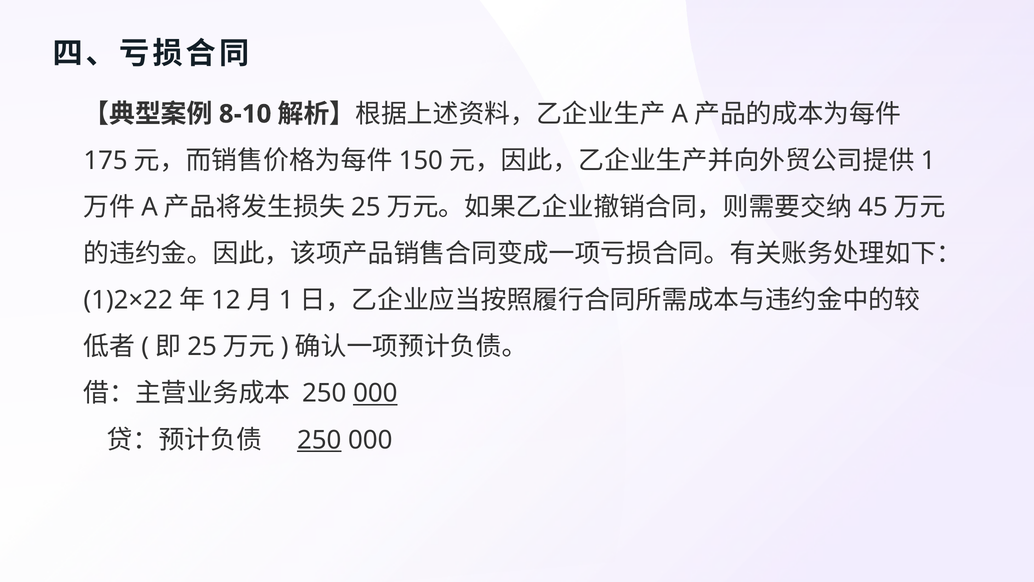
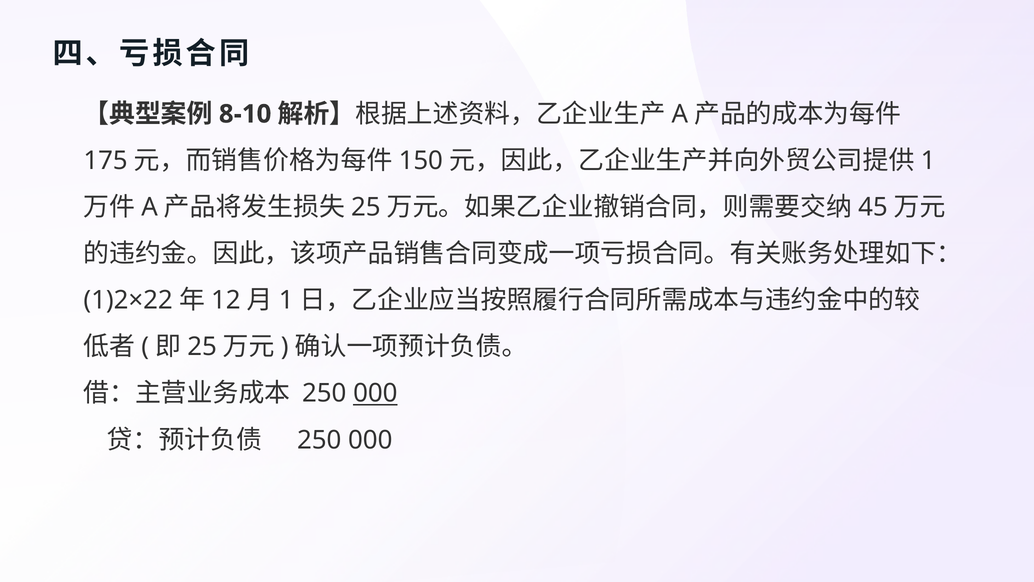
250 at (319, 440) underline: present -> none
